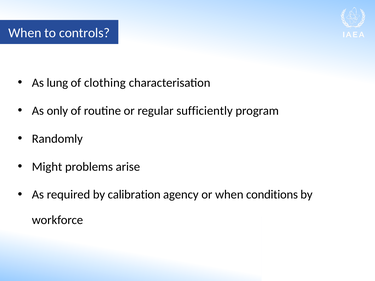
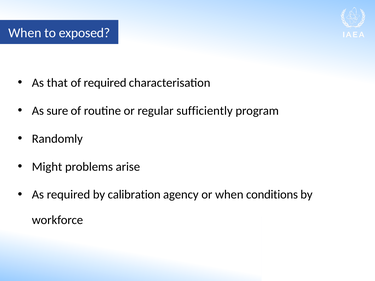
controls: controls -> exposed
lung: lung -> that
of clothing: clothing -> required
only: only -> sure
